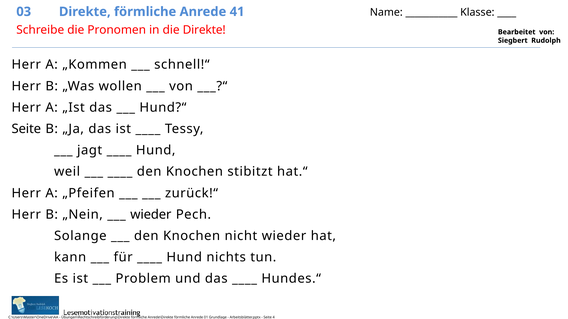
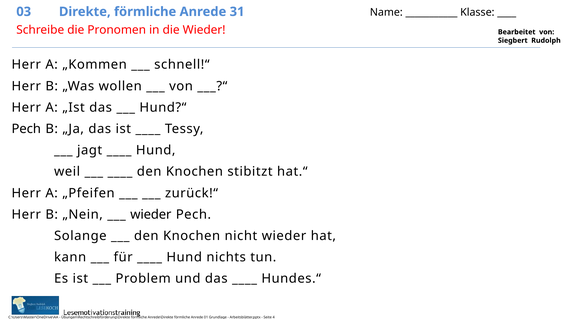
41: 41 -> 31
die Direkte: Direkte -> Wieder
Seite at (26, 129): Seite -> Pech
